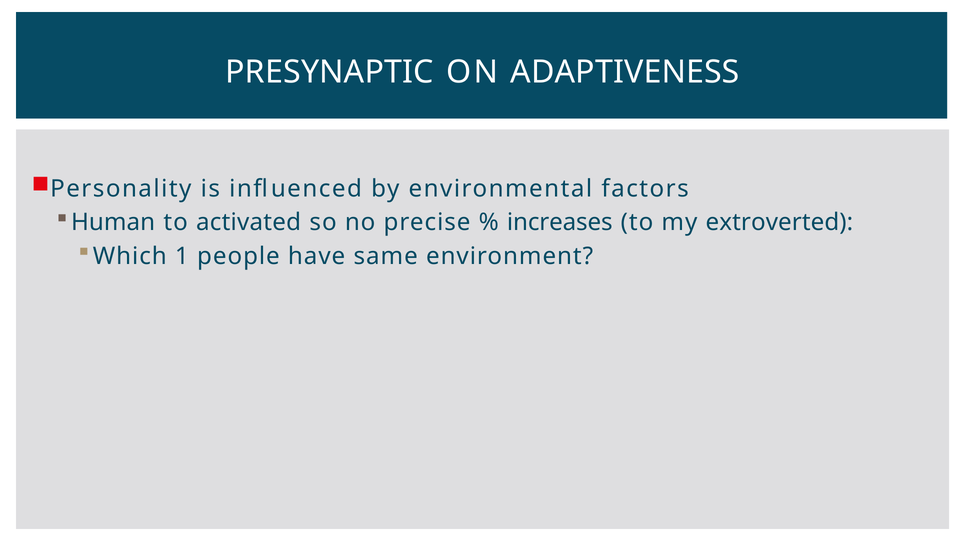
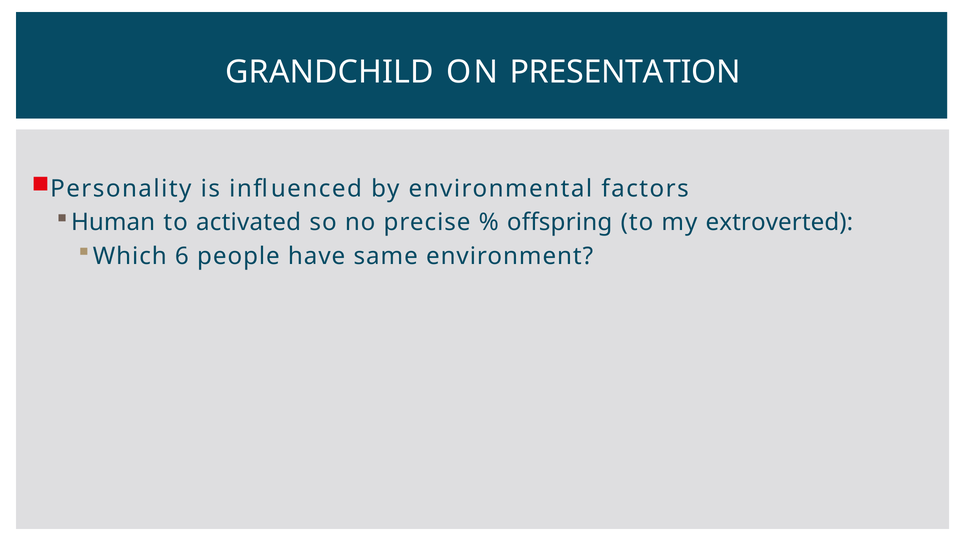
PRESYNAPTIC: PRESYNAPTIC -> GRANDCHILD
ADAPTIVENESS: ADAPTIVENESS -> PRESENTATION
increases: increases -> offspring
1: 1 -> 6
